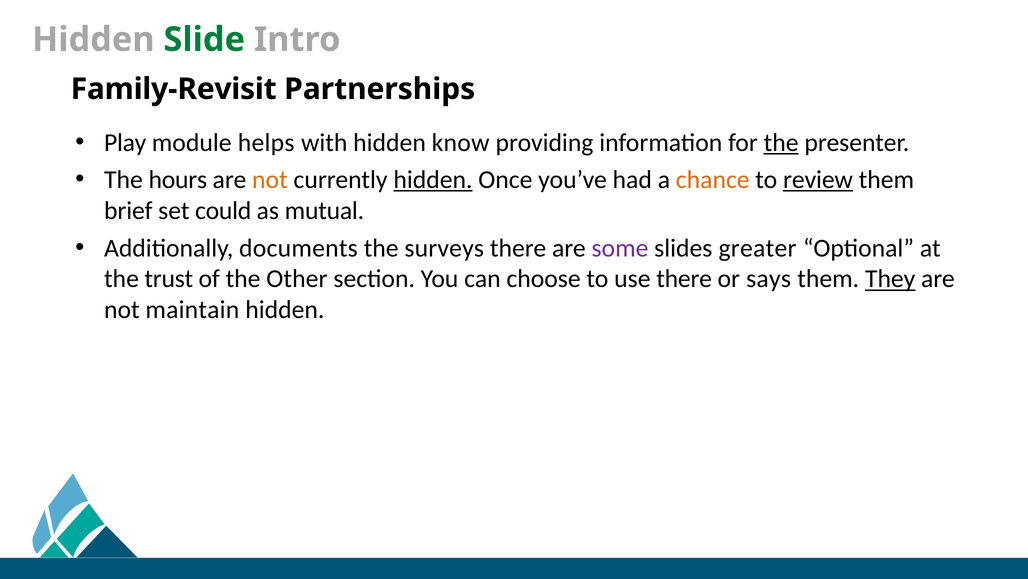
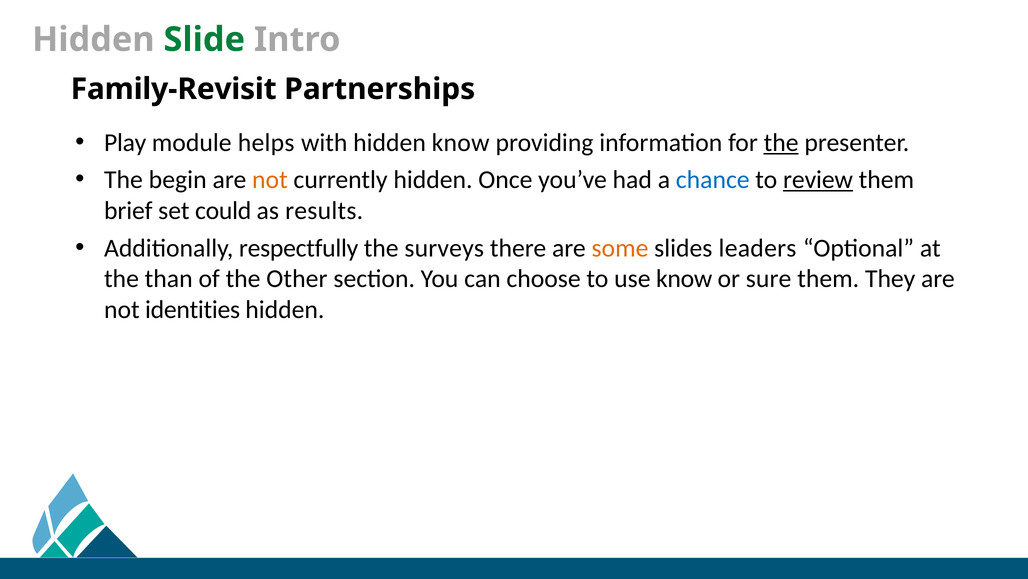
hours: hours -> begin
hidden at (433, 180) underline: present -> none
chance colour: orange -> blue
mutual: mutual -> results
documents: documents -> respectfully
some colour: purple -> orange
greater: greater -> leaders
trust: trust -> than
use there: there -> know
says: says -> sure
They underline: present -> none
maintain: maintain -> identities
